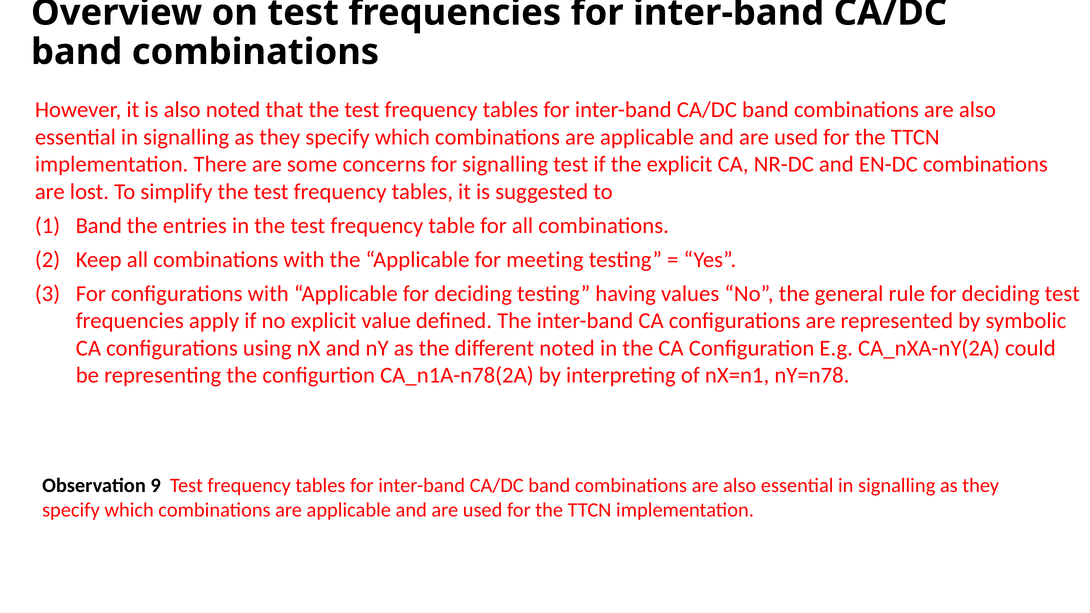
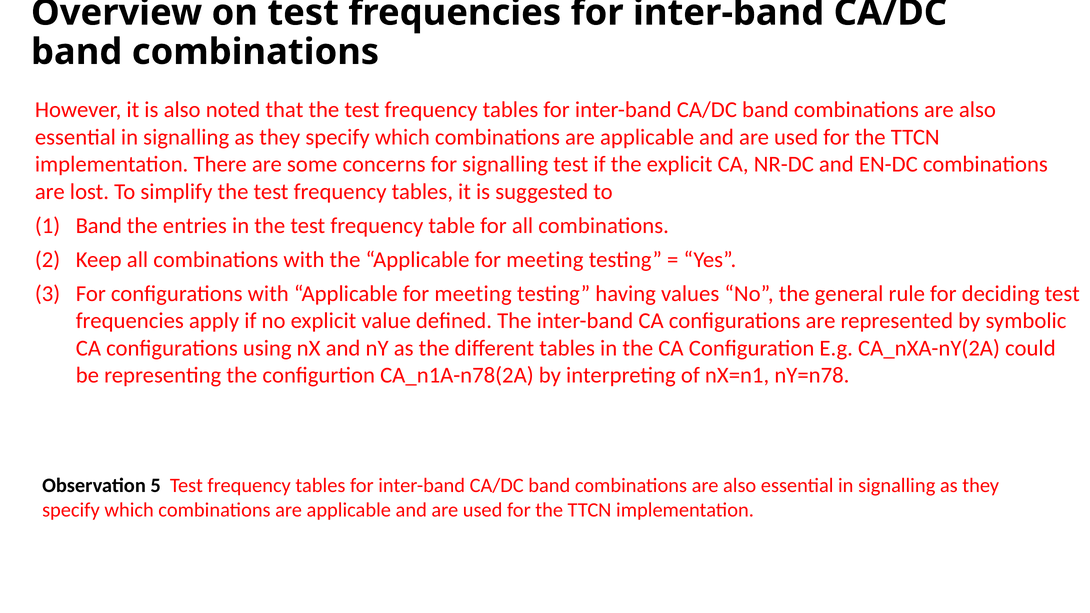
with Applicable for deciding: deciding -> meeting
different noted: noted -> tables
9: 9 -> 5
